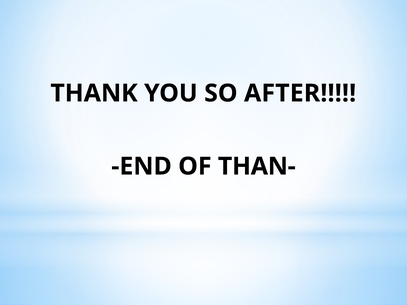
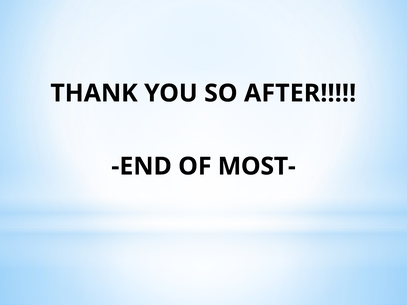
THAN-: THAN- -> MOST-
